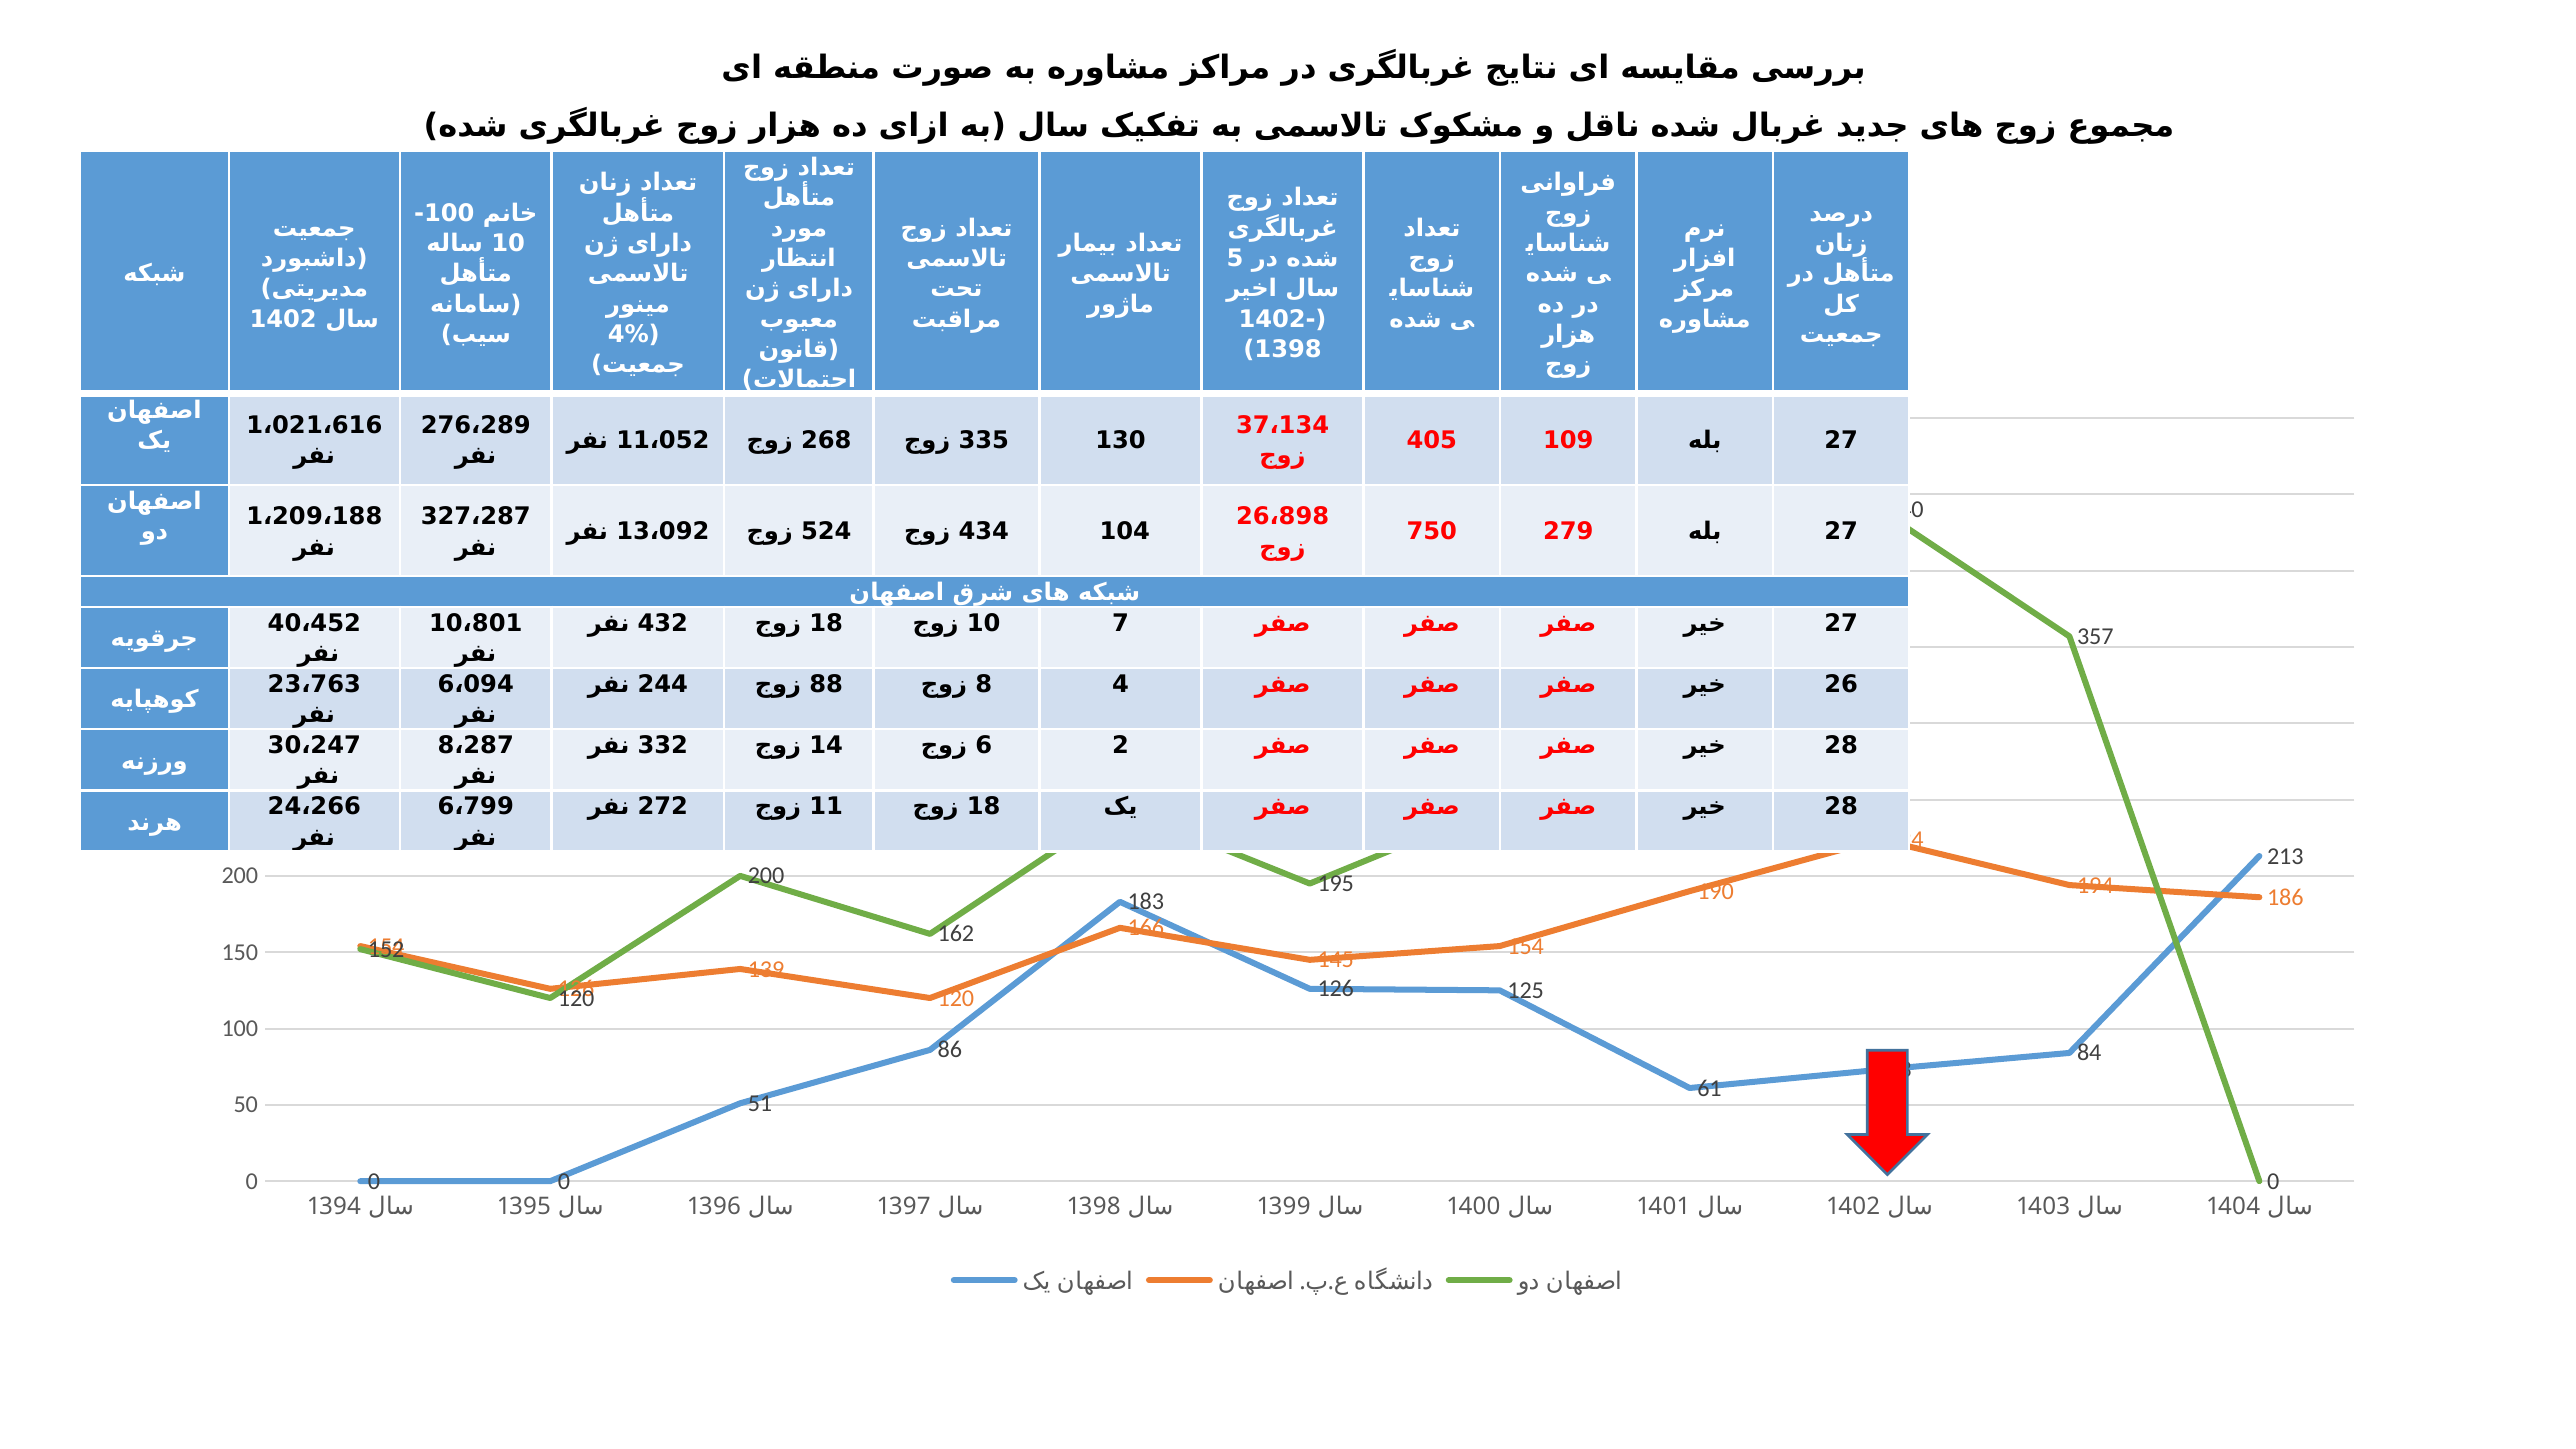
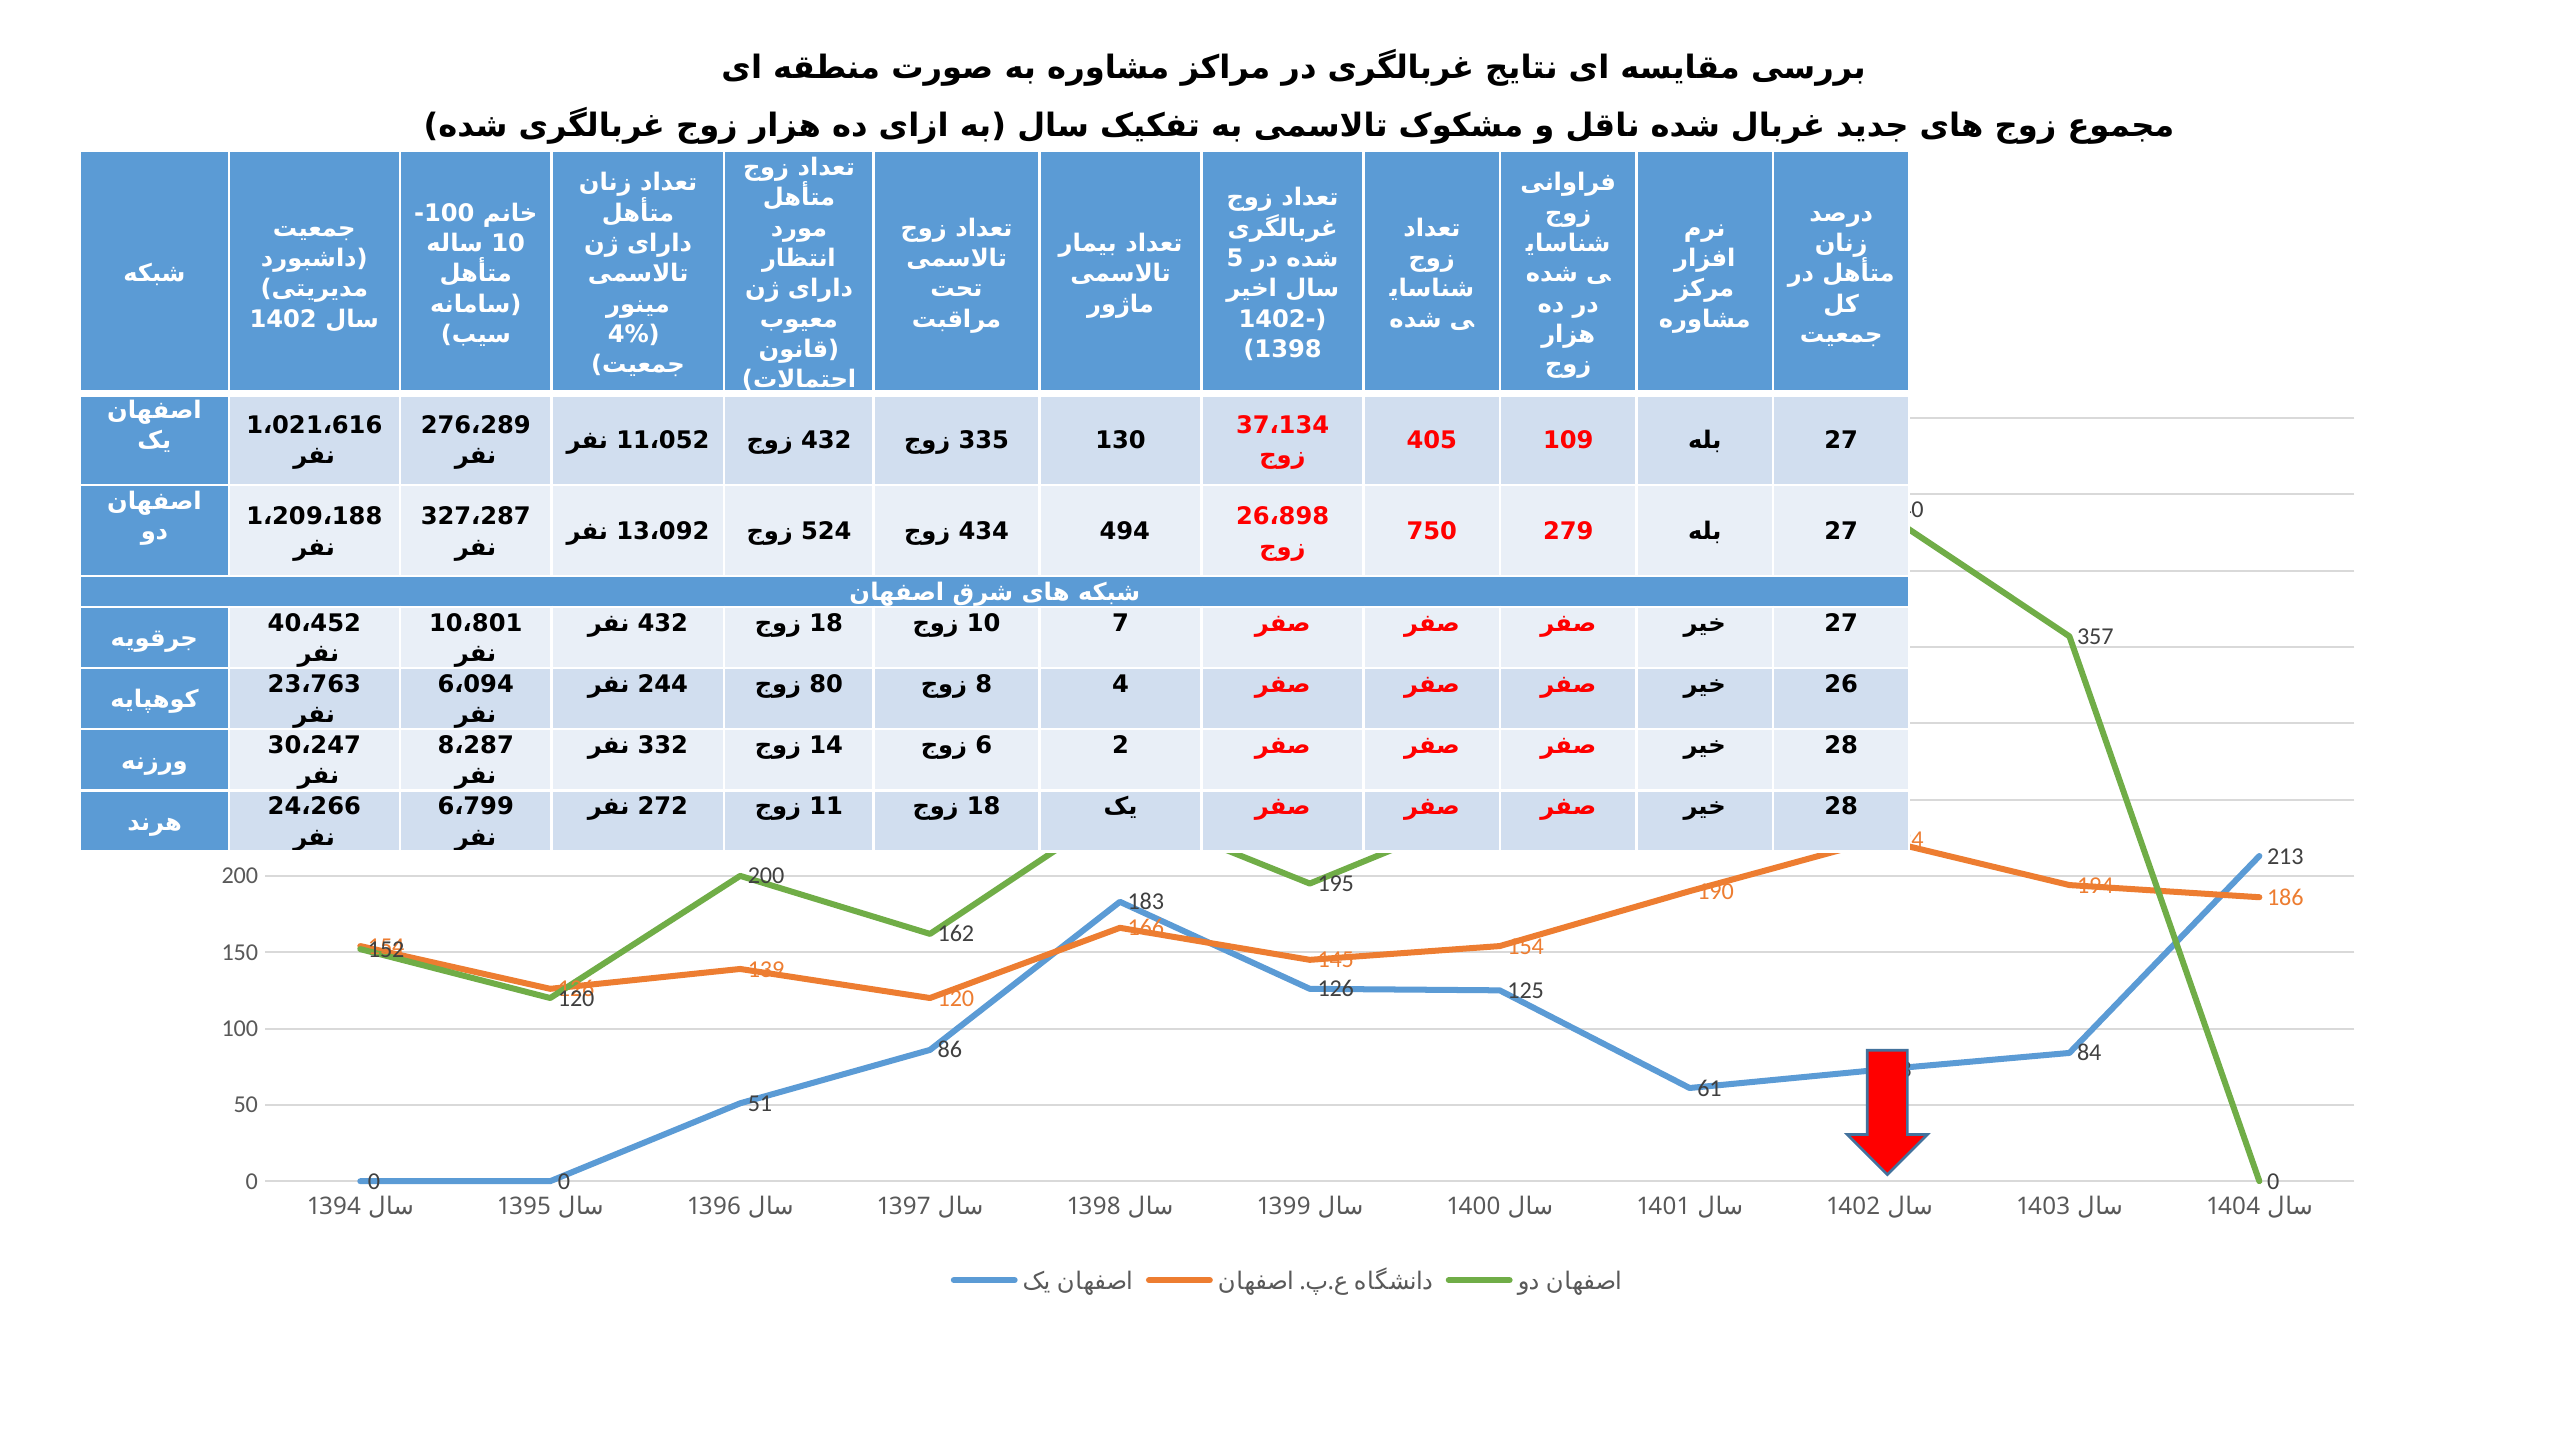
268 at (826, 441): 268 -> 432
104: 104 -> 494
88: 88 -> 80
